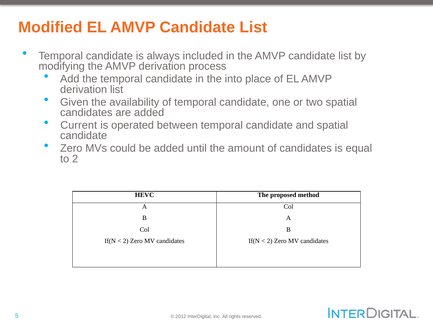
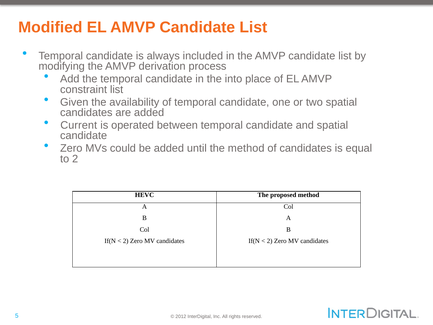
derivation at (84, 89): derivation -> constraint
the amount: amount -> method
